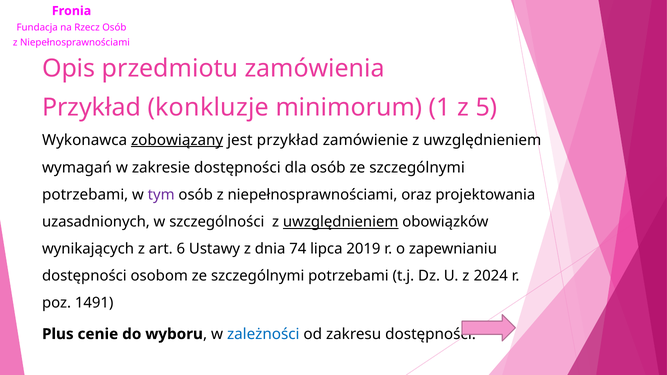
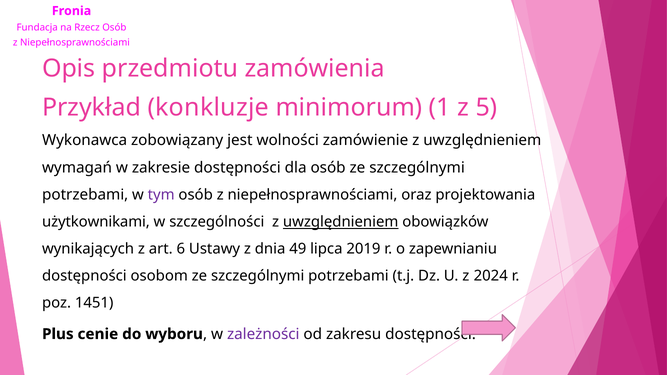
zobowiązany underline: present -> none
jest przykład: przykład -> wolności
uzasadnionych: uzasadnionych -> użytkownikami
74: 74 -> 49
1491: 1491 -> 1451
zależności colour: blue -> purple
